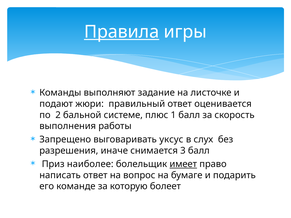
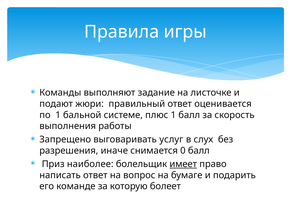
Правила underline: present -> none
по 2: 2 -> 1
уксус: уксус -> услуг
3: 3 -> 0
